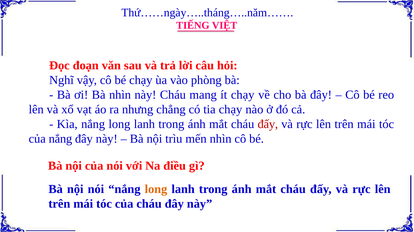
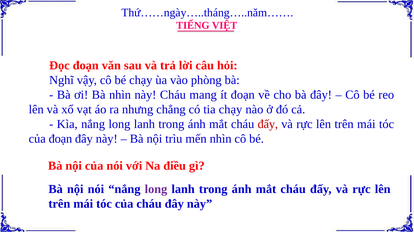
ít chạy: chạy -> đoạn
của nắng: nắng -> đoạn
long at (156, 190) colour: orange -> purple
